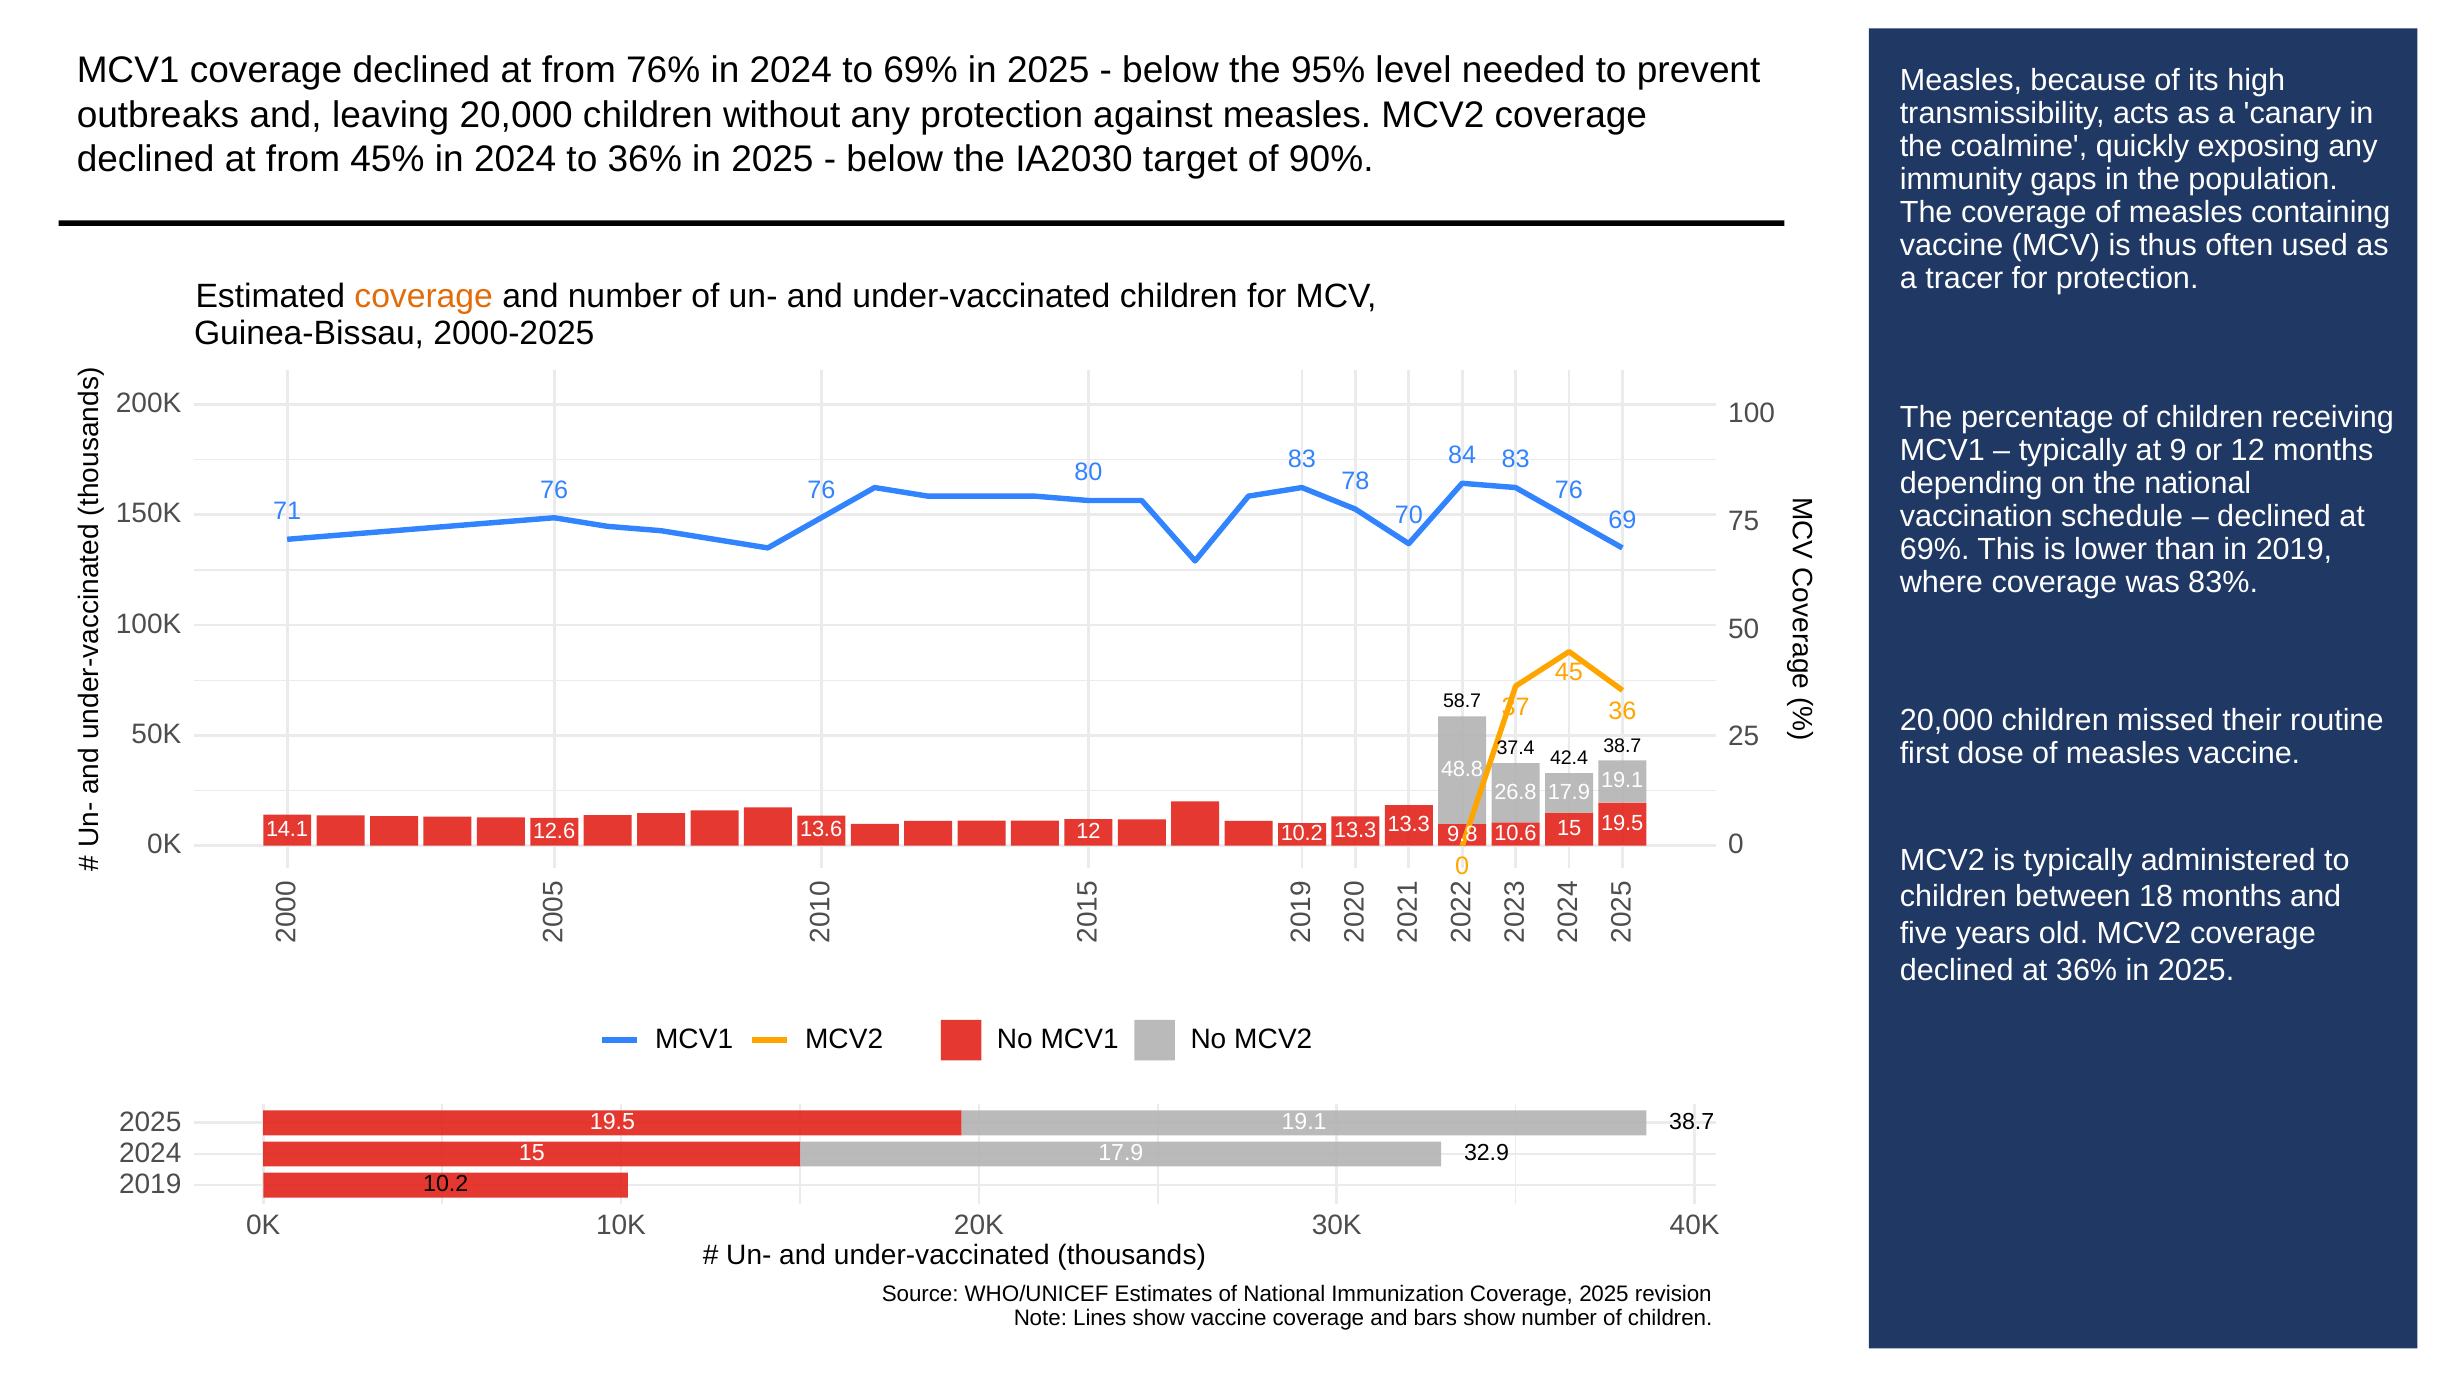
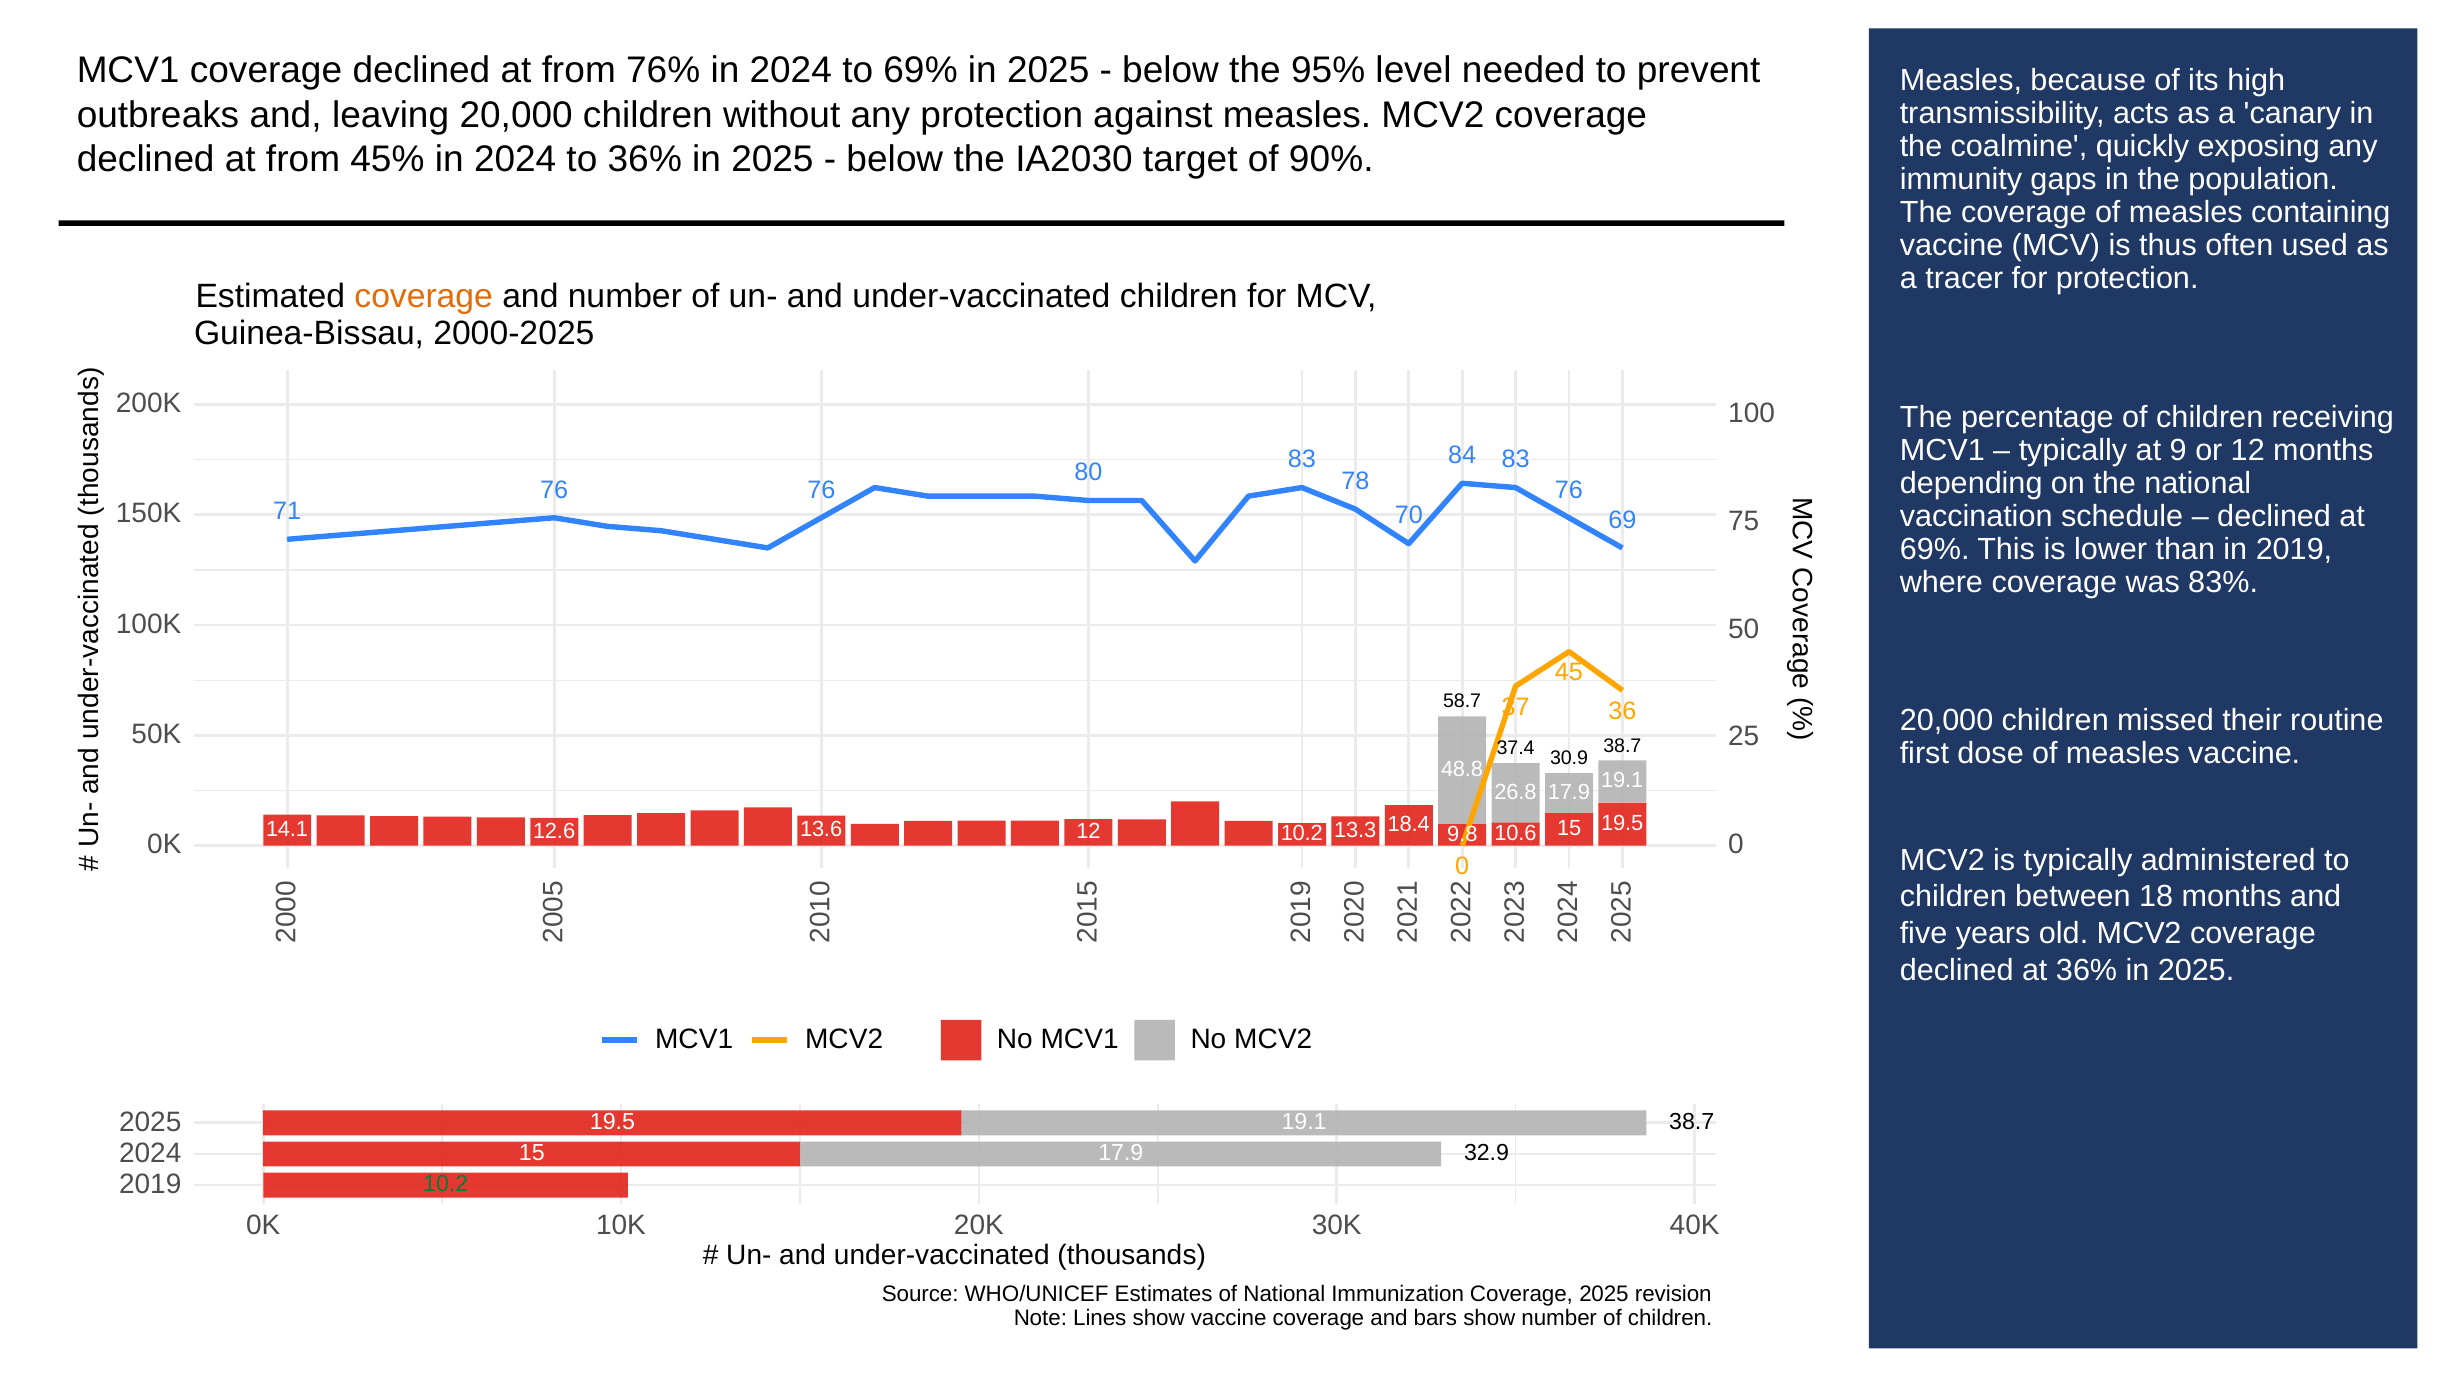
42.4: 42.4 -> 30.9
13.3 13.3: 13.3 -> 18.4
10.2 at (446, 1184) colour: black -> green
